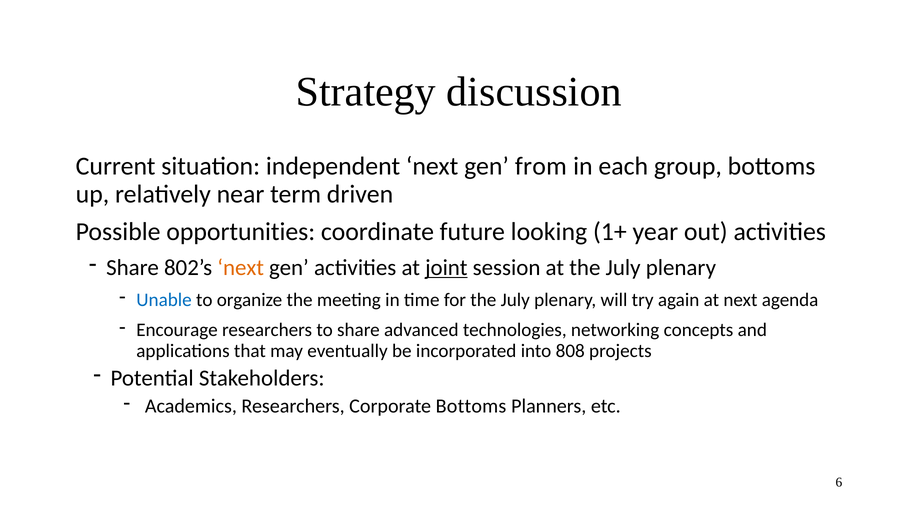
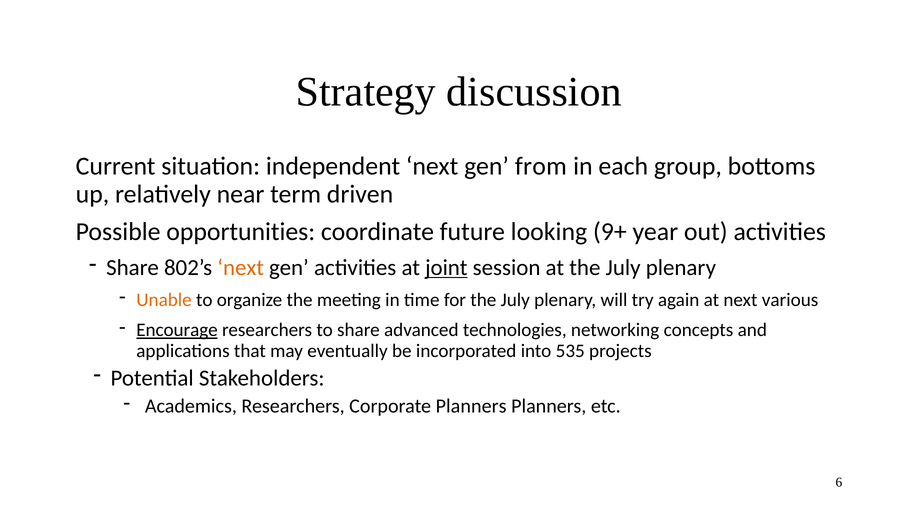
1+: 1+ -> 9+
Unable colour: blue -> orange
agenda: agenda -> various
Encourage underline: none -> present
808: 808 -> 535
Corporate Bottoms: Bottoms -> Planners
